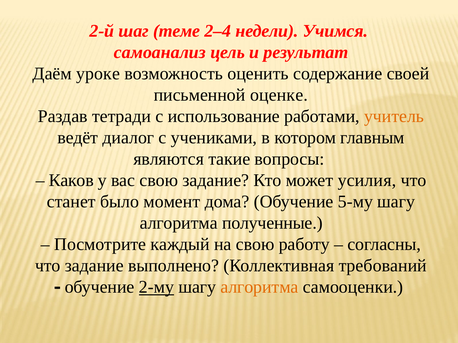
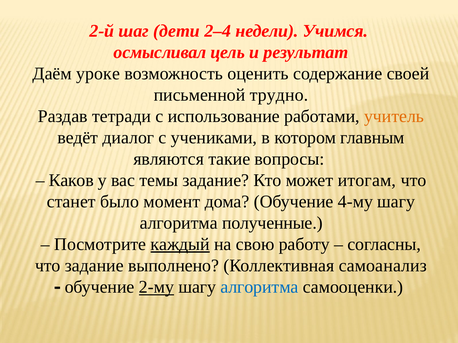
теме: теме -> дети
самоанализ: самоанализ -> осмысливал
оценке: оценке -> трудно
вас свою: свою -> темы
усилия: усилия -> итогам
5-му: 5-му -> 4-му
каждый underline: none -> present
требований: требований -> самоанализ
алгоритма at (259, 287) colour: orange -> blue
